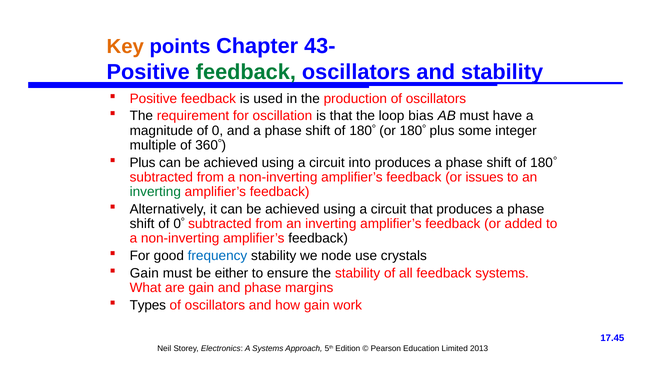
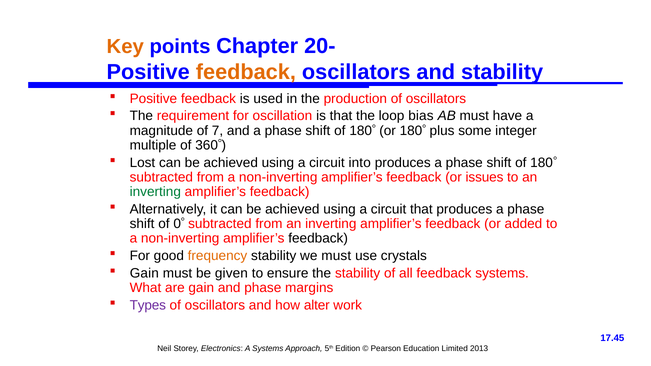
43-: 43- -> 20-
feedback at (246, 72) colour: green -> orange
magnitude of 0: 0 -> 7
Plus at (143, 163): Plus -> Lost
frequency colour: blue -> orange
we node: node -> must
either: either -> given
Types colour: black -> purple
how gain: gain -> alter
